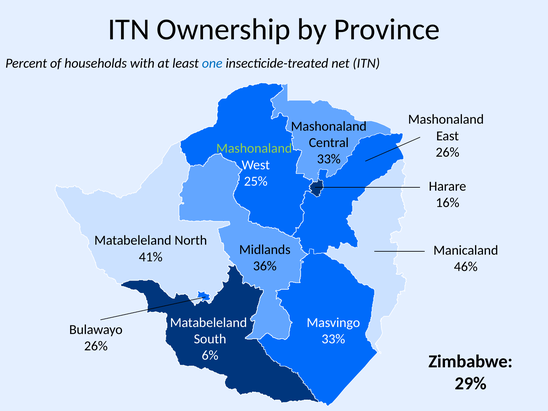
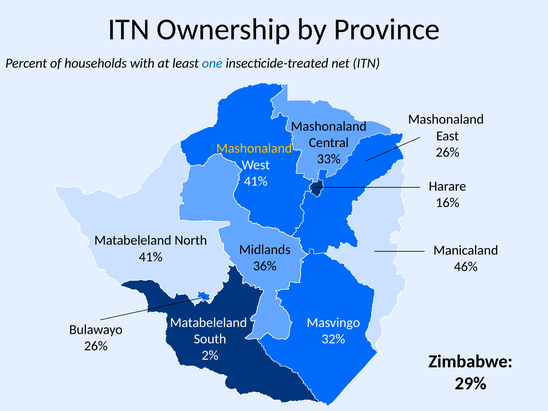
Mashonaland at (254, 148) colour: light green -> yellow
25% at (256, 181): 25% -> 41%
33% at (333, 339): 33% -> 32%
6%: 6% -> 2%
